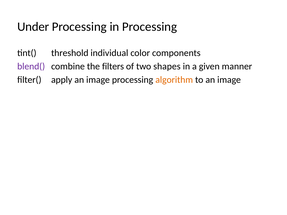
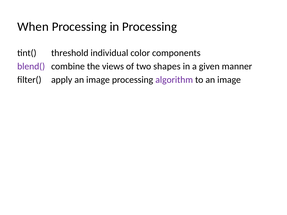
Under: Under -> When
filters: filters -> views
algorithm colour: orange -> purple
